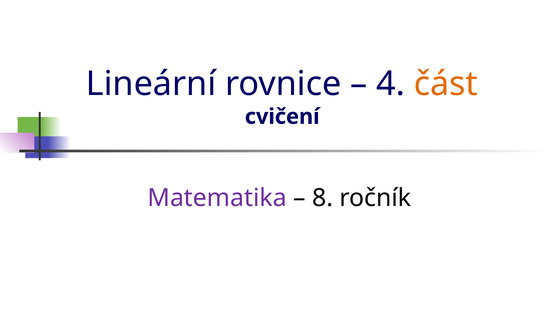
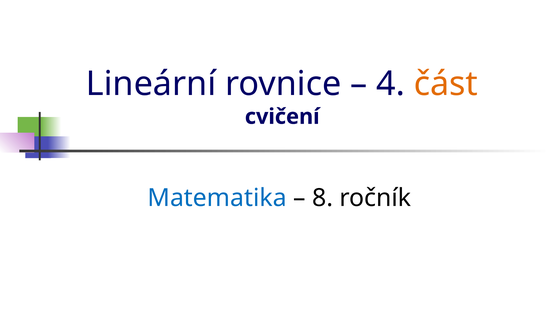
Matematika colour: purple -> blue
